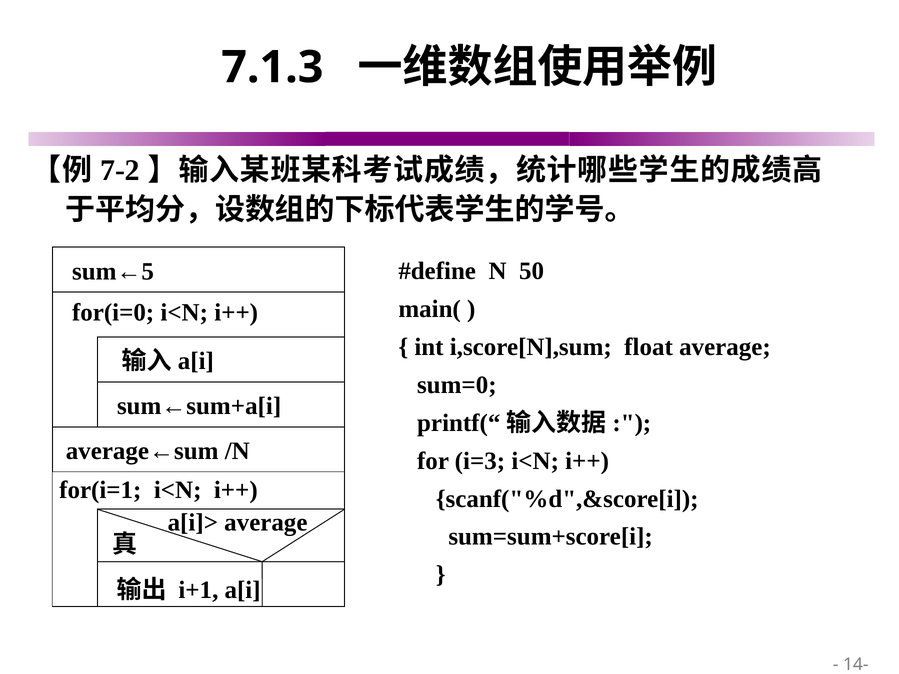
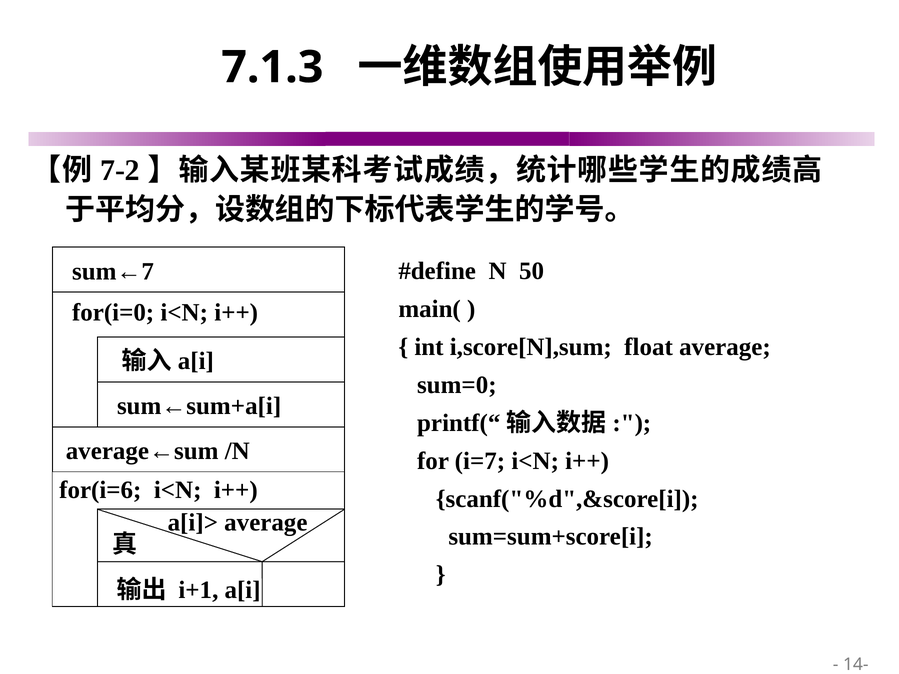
sum←5: sum←5 -> sum←7
i=3: i=3 -> i=7
for(i=1: for(i=1 -> for(i=6
